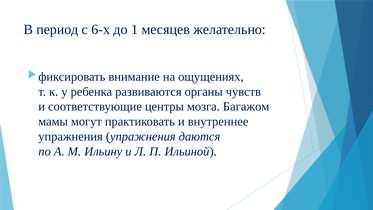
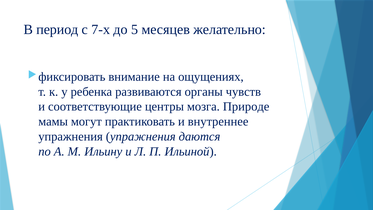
6-х: 6-х -> 7-х
1: 1 -> 5
Багажом: Багажом -> Природе
